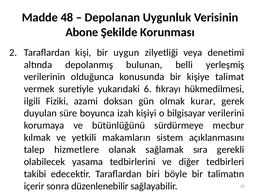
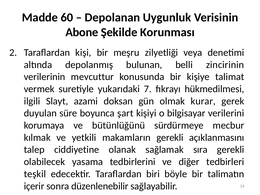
48: 48 -> 60
uygun: uygun -> meşru
yerleşmiş: yerleşmiş -> zincirinin
olduğunca: olduğunca -> mevcuttur
6: 6 -> 7
Fiziki: Fiziki -> Slayt
izah: izah -> şart
makamların sistem: sistem -> gerekli
hizmetlere: hizmetlere -> ciddiyetine
takibi: takibi -> teşkil
